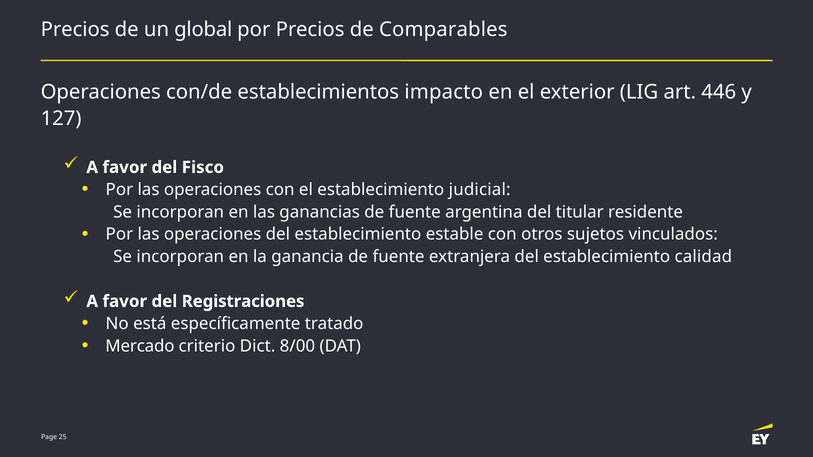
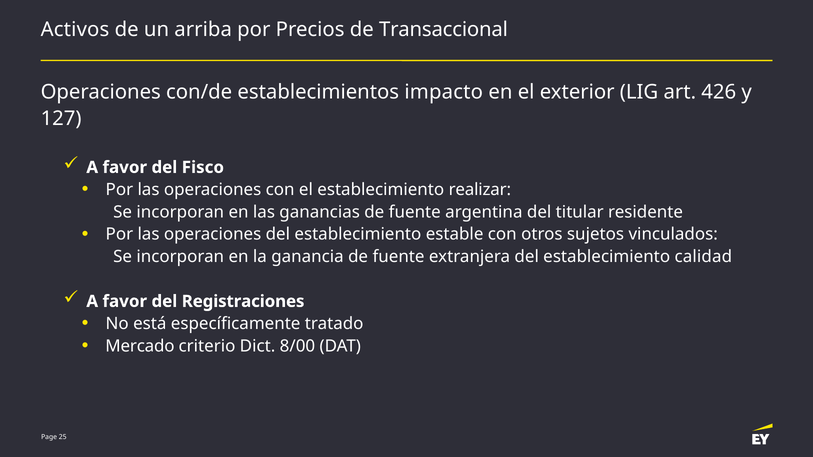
Precios at (75, 29): Precios -> Activos
global: global -> arriba
Comparables: Comparables -> Transaccional
446: 446 -> 426
judicial: judicial -> realizar
